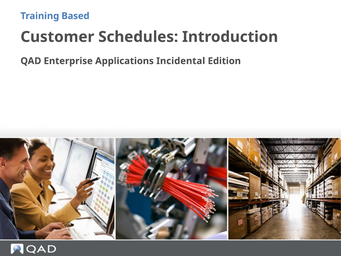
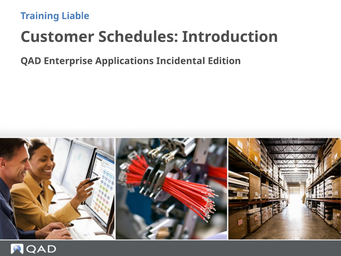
Based: Based -> Liable
